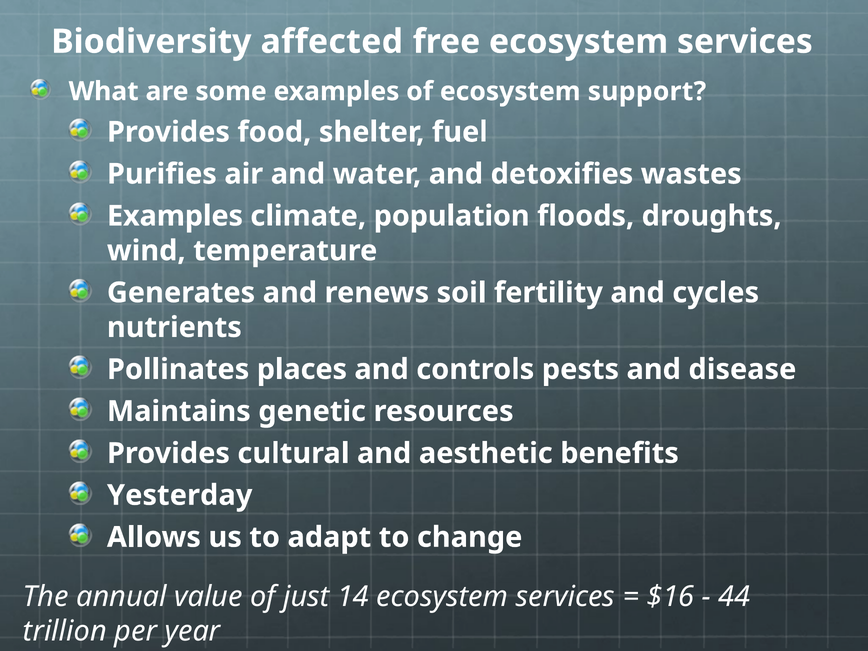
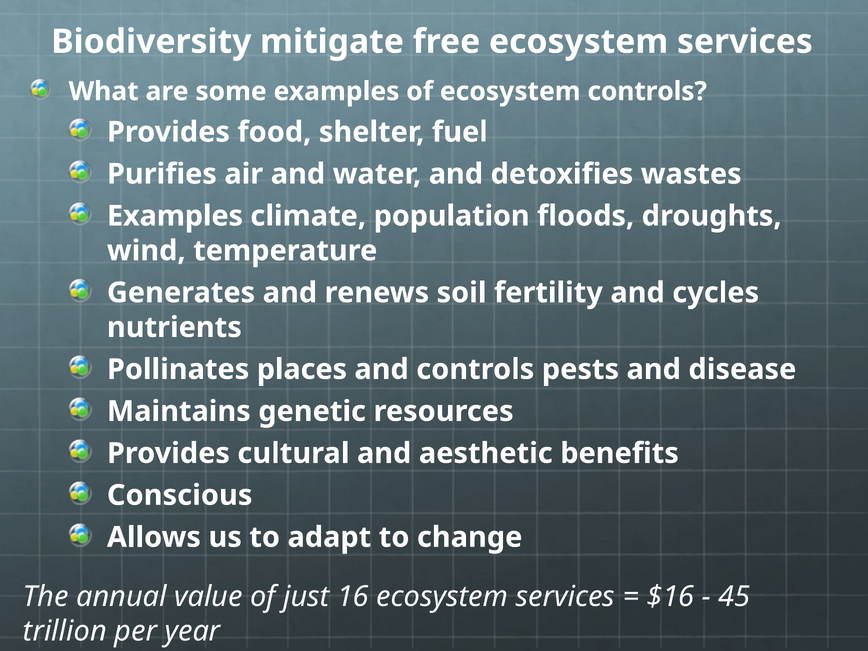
affected: affected -> mitigate
ecosystem support: support -> controls
Yesterday: Yesterday -> Conscious
14: 14 -> 16
44: 44 -> 45
